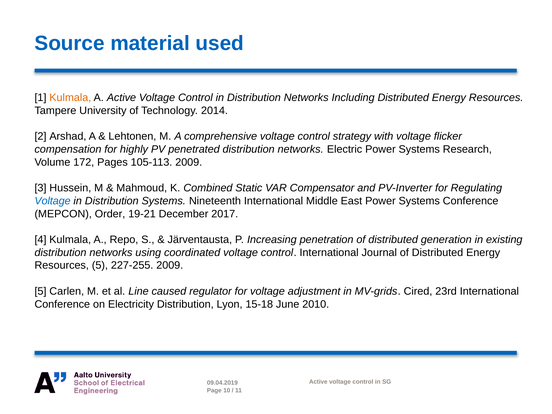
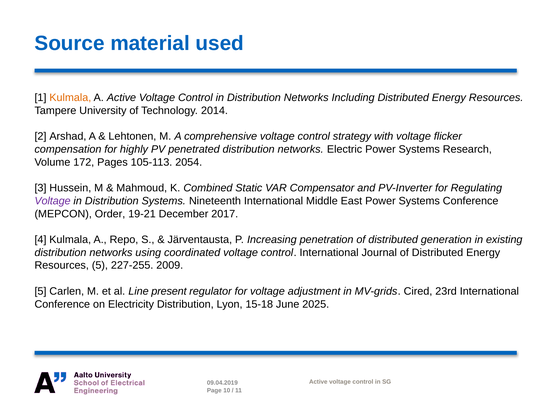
105-113 2009: 2009 -> 2054
Voltage at (53, 201) colour: blue -> purple
caused: caused -> present
2010: 2010 -> 2025
